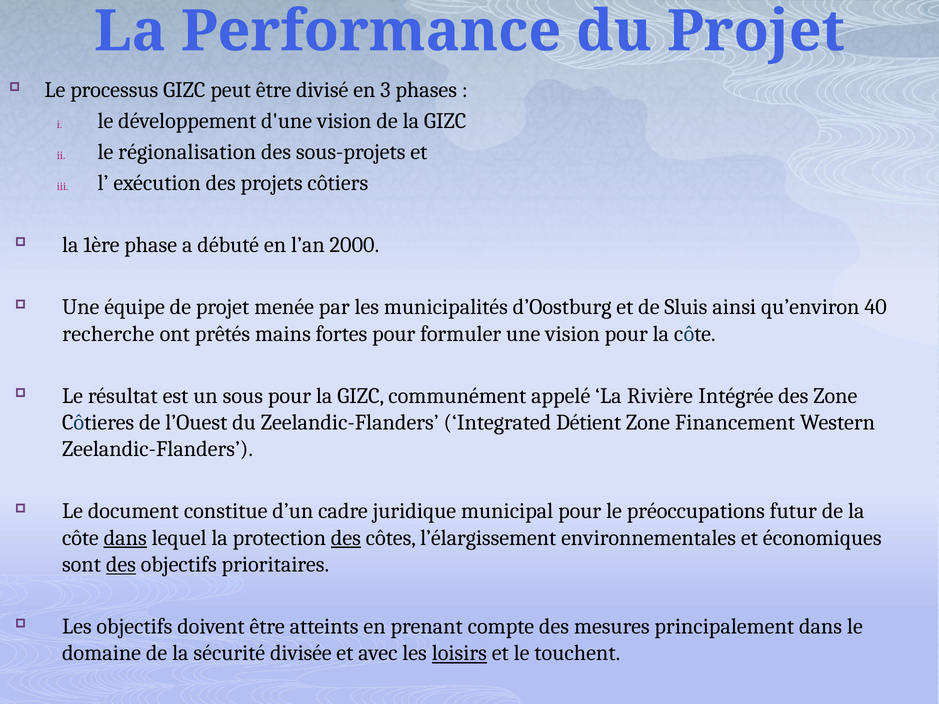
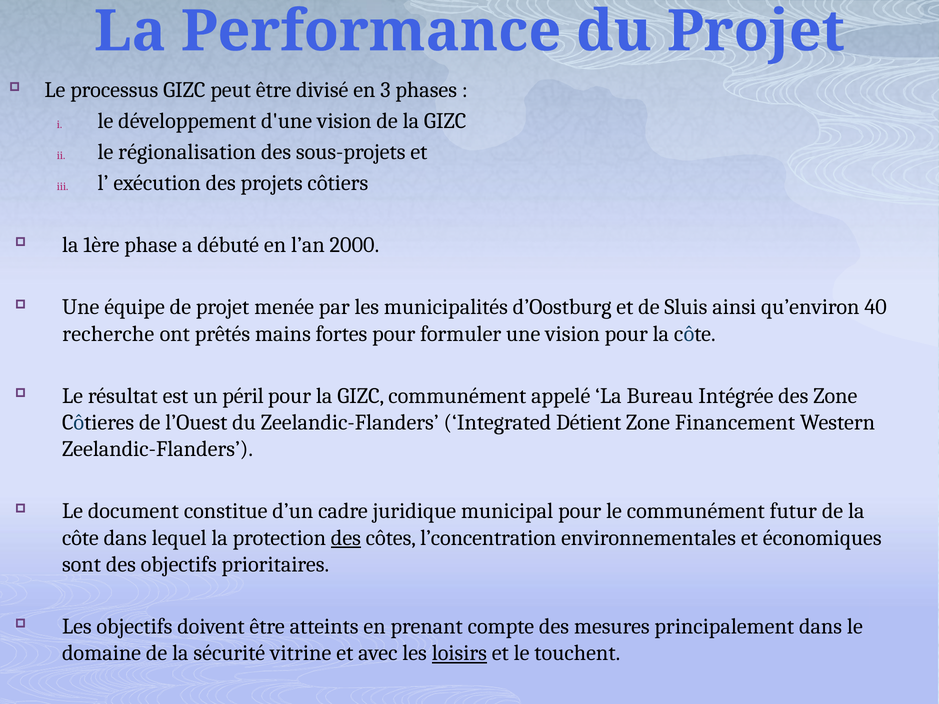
sous: sous -> péril
Rivière: Rivière -> Bureau
le préoccupations: préoccupations -> communément
dans at (125, 538) underline: present -> none
l’élargissement: l’élargissement -> l’concentration
des at (121, 565) underline: present -> none
divisée: divisée -> vitrine
